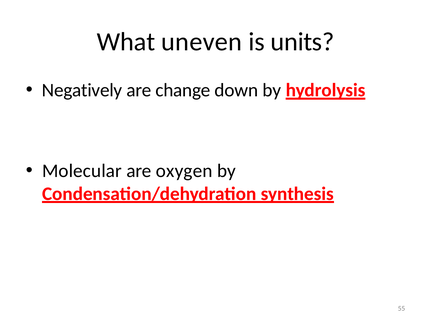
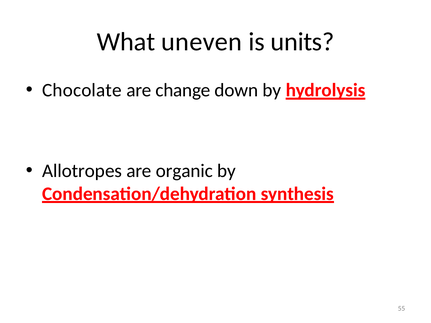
Negatively: Negatively -> Chocolate
Molecular: Molecular -> Allotropes
oxygen: oxygen -> organic
